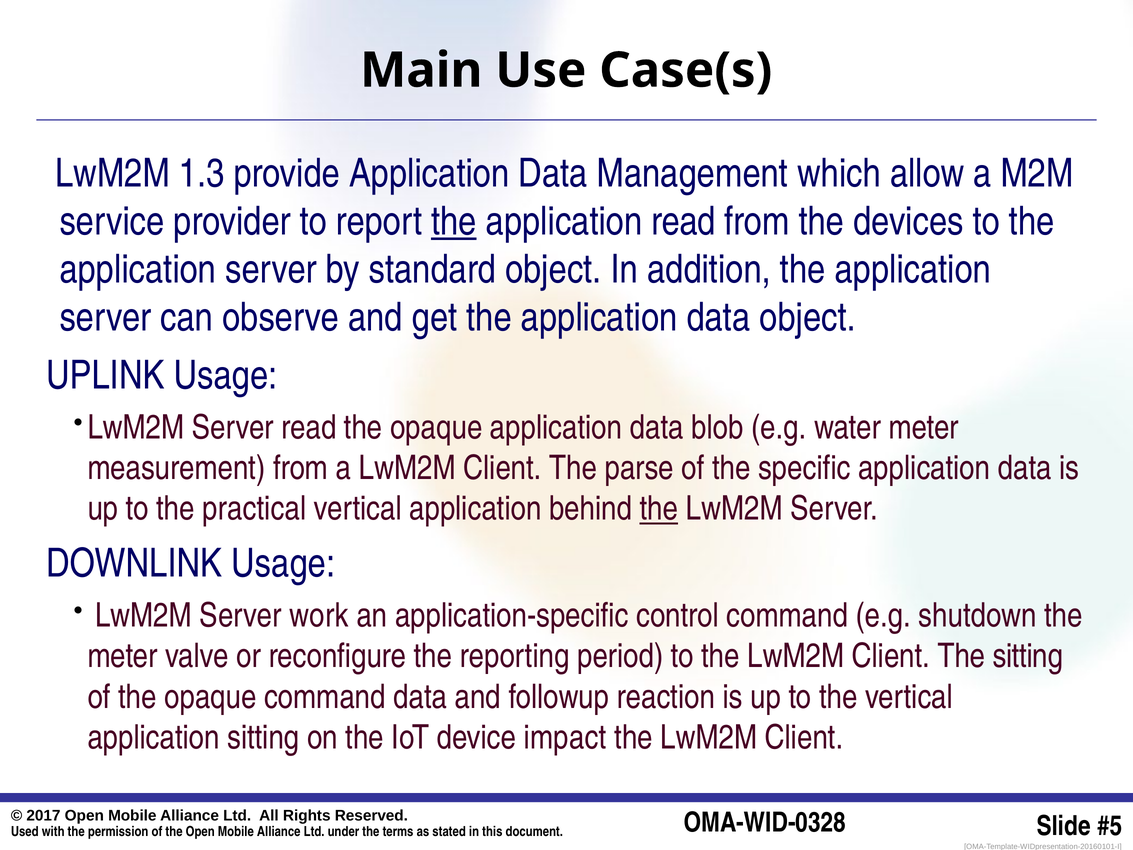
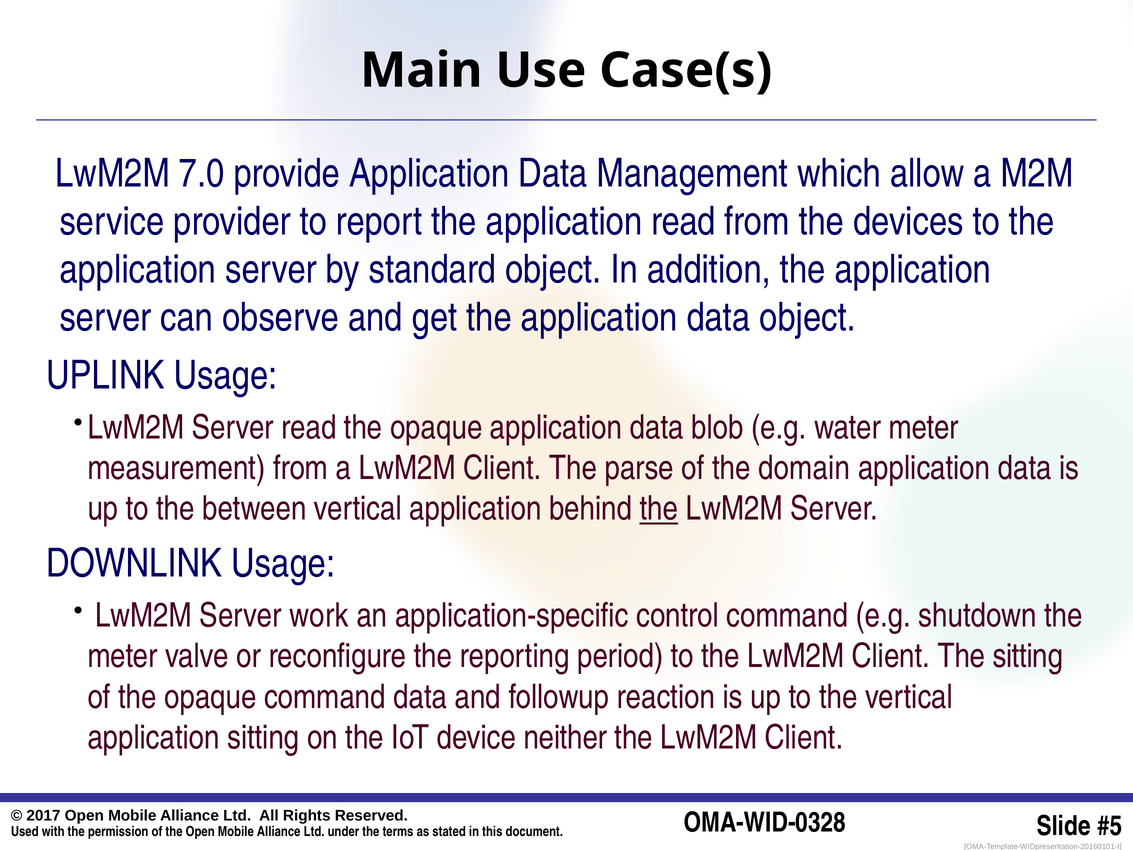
1.3: 1.3 -> 7.0
the at (454, 222) underline: present -> none
specific: specific -> domain
practical: practical -> between
impact: impact -> neither
